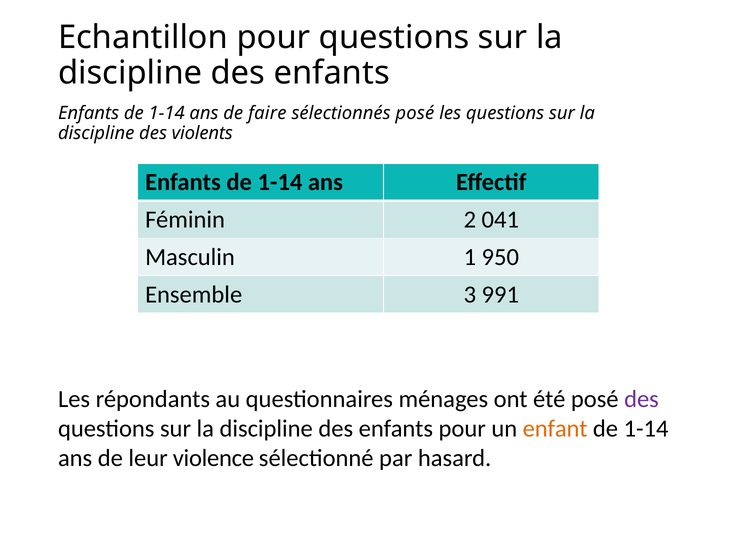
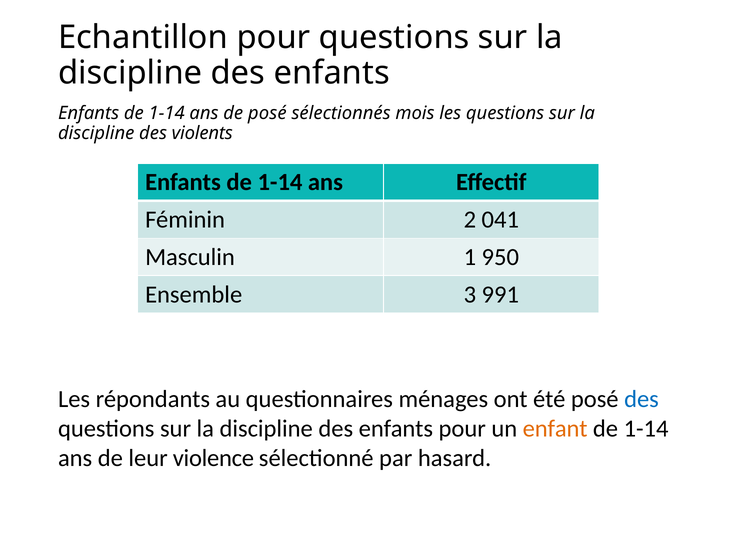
de faire: faire -> posé
sélectionnés posé: posé -> mois
des at (642, 399) colour: purple -> blue
